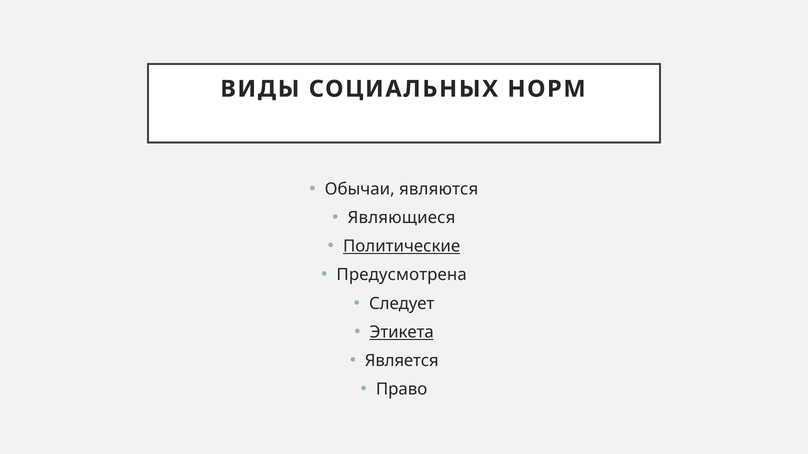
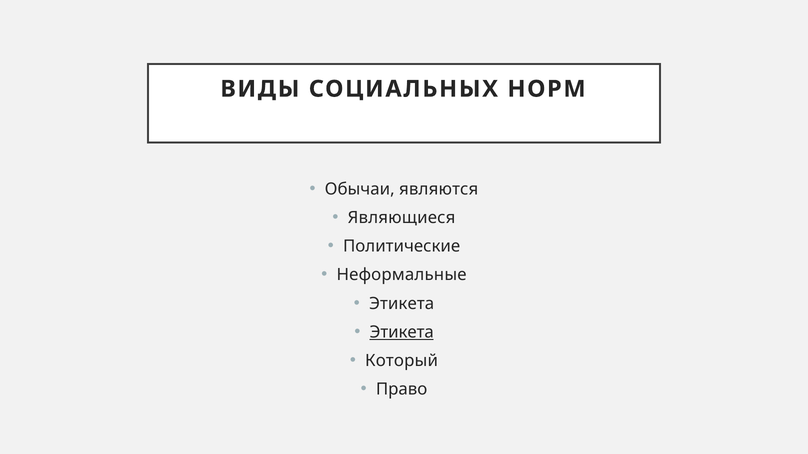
Политические underline: present -> none
Предусмотрена: Предусмотрена -> Неформальные
Следует at (402, 304): Следует -> Этикета
Является: Является -> Который
